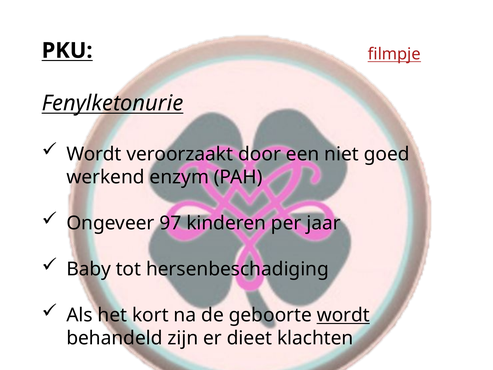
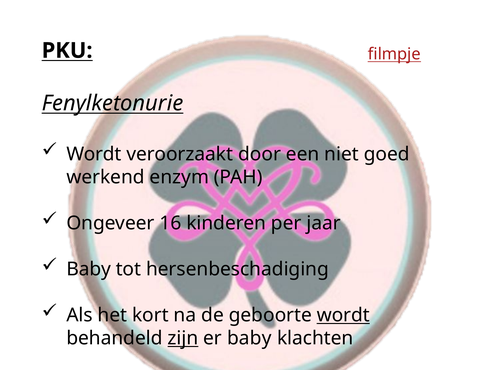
97: 97 -> 16
zijn underline: none -> present
er dieet: dieet -> baby
